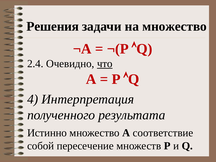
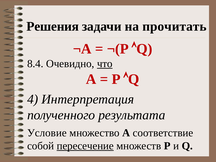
на множество: множество -> прочитать
2.4: 2.4 -> 8.4
Истинно: Истинно -> Условие
пересечение underline: none -> present
